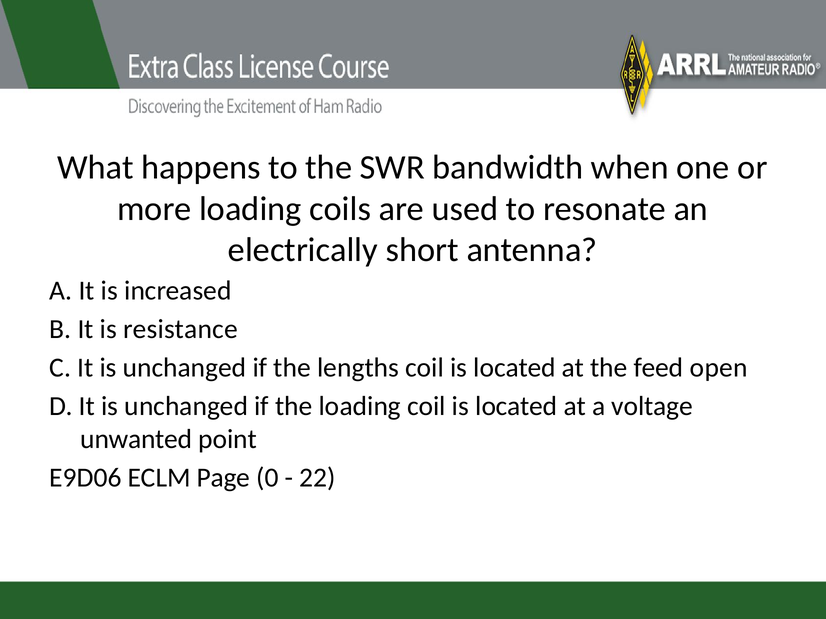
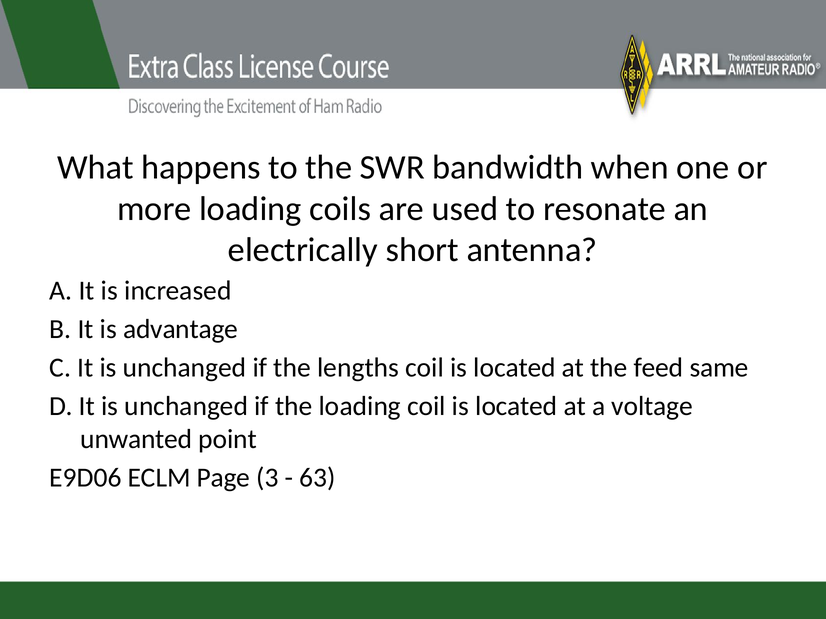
resistance: resistance -> advantage
open: open -> same
0: 0 -> 3
22: 22 -> 63
